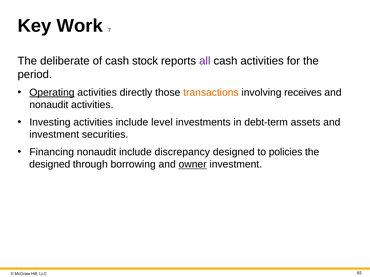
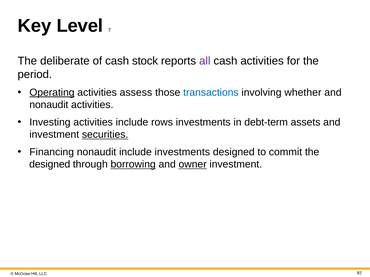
Work: Work -> Level
directly: directly -> assess
transactions colour: orange -> blue
receives: receives -> whether
level: level -> rows
securities underline: none -> present
include discrepancy: discrepancy -> investments
policies: policies -> commit
borrowing underline: none -> present
